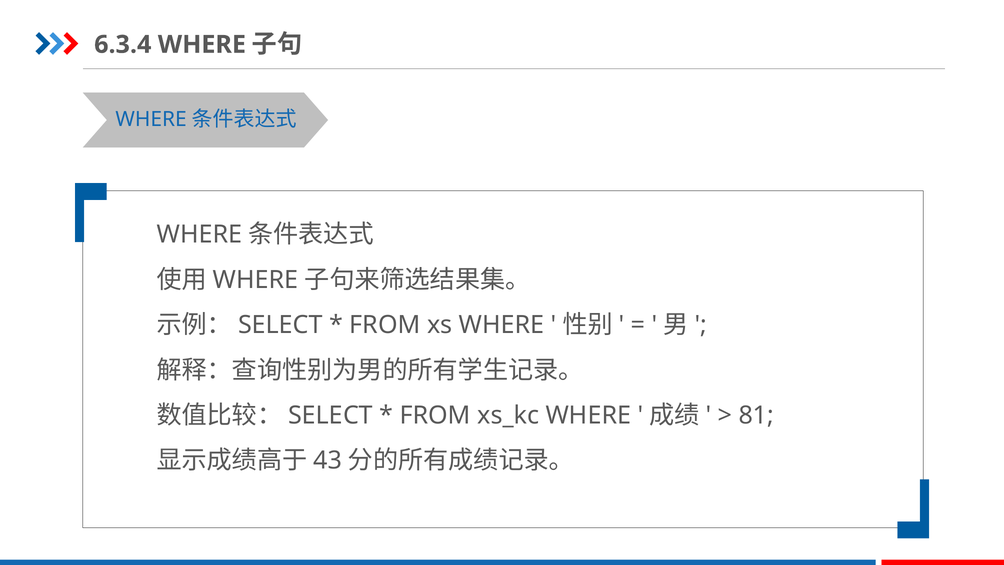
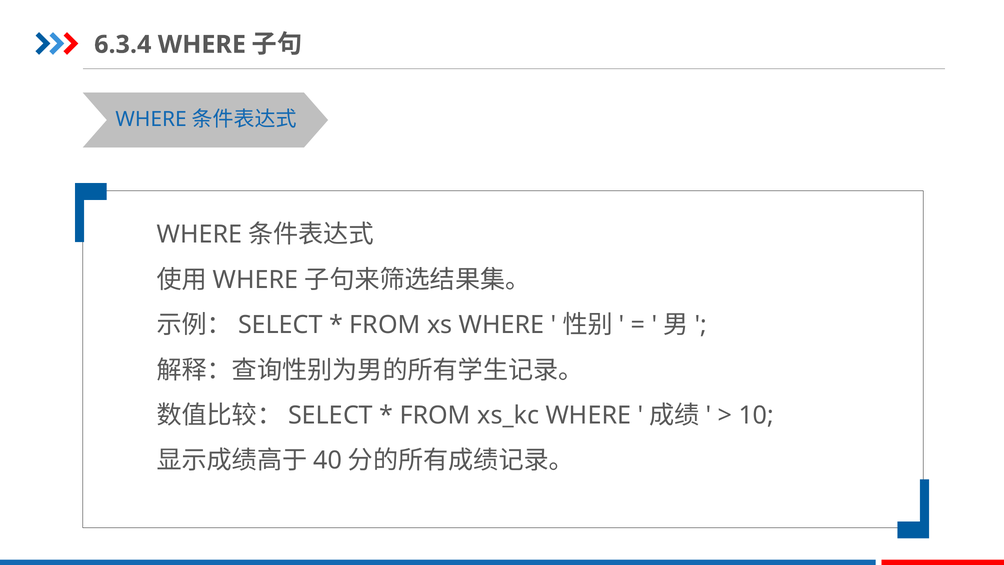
81: 81 -> 10
43: 43 -> 40
